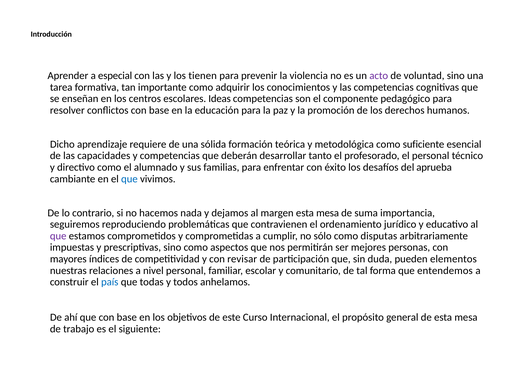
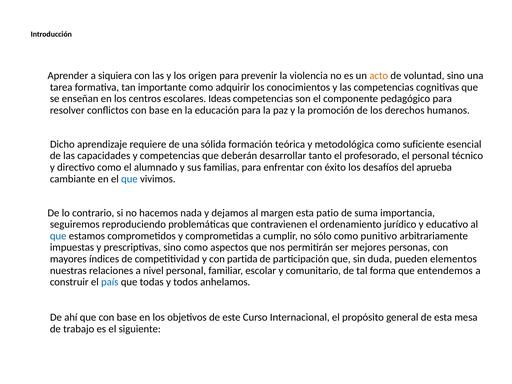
especial: especial -> siquiera
tienen: tienen -> origen
acto colour: purple -> orange
margen esta mesa: mesa -> patio
que at (58, 236) colour: purple -> blue
disputas: disputas -> punitivo
revisar: revisar -> partida
